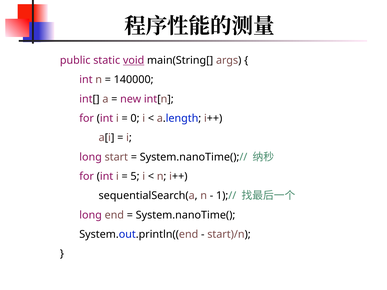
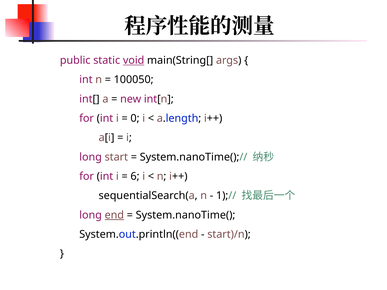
140000: 140000 -> 100050
5: 5 -> 6
end underline: none -> present
